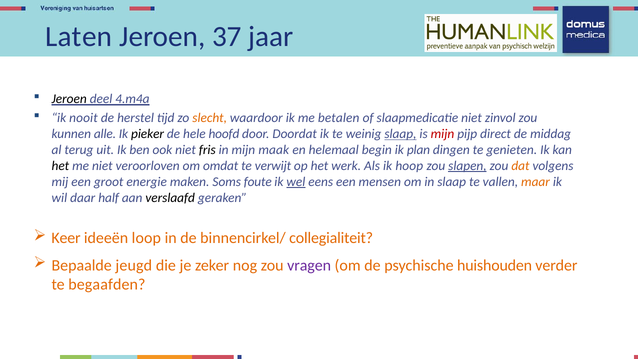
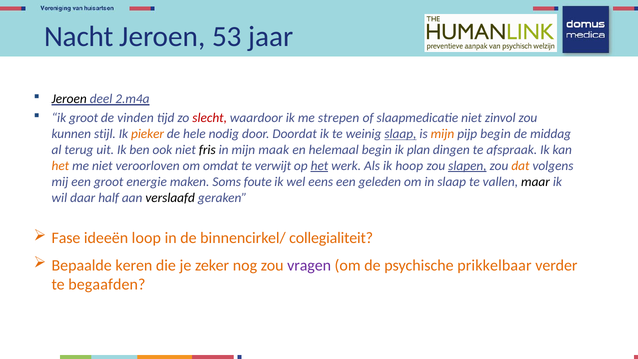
Laten: Laten -> Nacht
37: 37 -> 53
4.m4a: 4.m4a -> 2.m4a
ik nooit: nooit -> groot
herstel: herstel -> vinden
slecht colour: orange -> red
betalen: betalen -> strepen
alle: alle -> stijl
pieker colour: black -> orange
hoofd: hoofd -> nodig
mijn at (442, 134) colour: red -> orange
pijp direct: direct -> begin
genieten: genieten -> afspraak
het at (60, 166) colour: black -> orange
het at (319, 166) underline: none -> present
wel underline: present -> none
mensen: mensen -> geleden
maar colour: orange -> black
Keer: Keer -> Fase
jeugd: jeugd -> keren
huishouden: huishouden -> prikkelbaar
